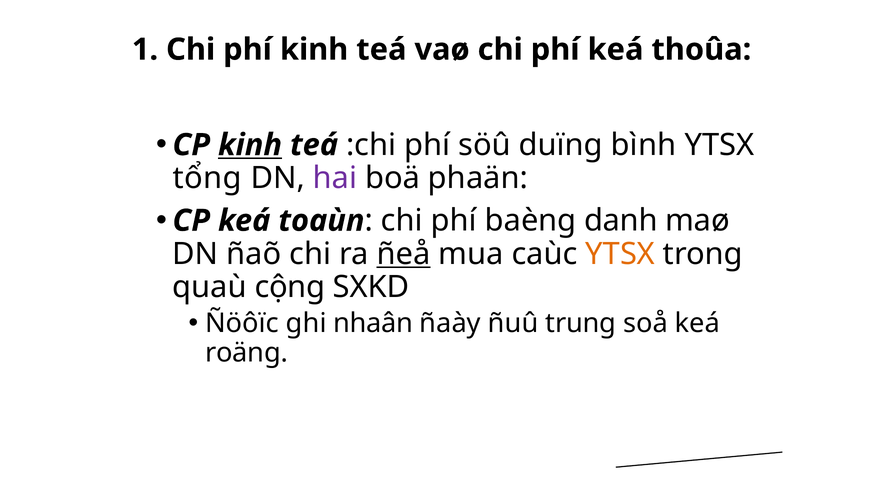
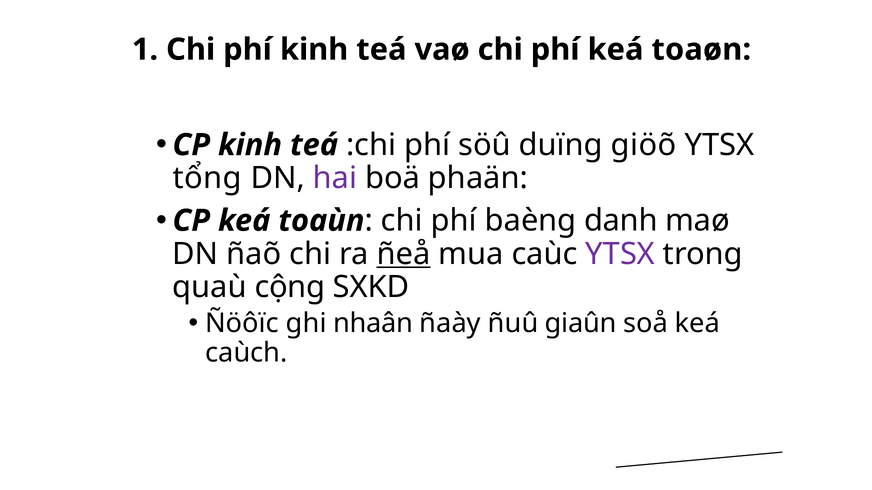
thoûa: thoûa -> toaøn
kinh at (250, 145) underline: present -> none
bình: bình -> giöõ
YTSX at (620, 254) colour: orange -> purple
trung: trung -> giaûn
roäng: roäng -> caùch
